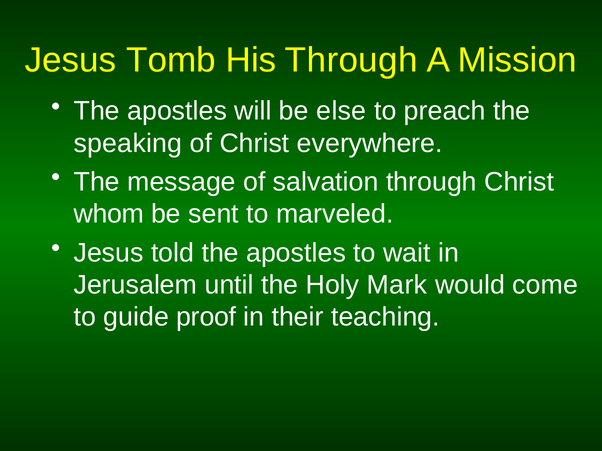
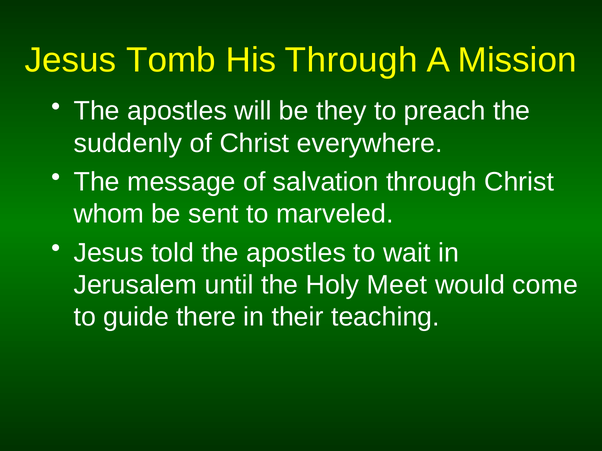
else: else -> they
speaking: speaking -> suddenly
Mark: Mark -> Meet
proof: proof -> there
